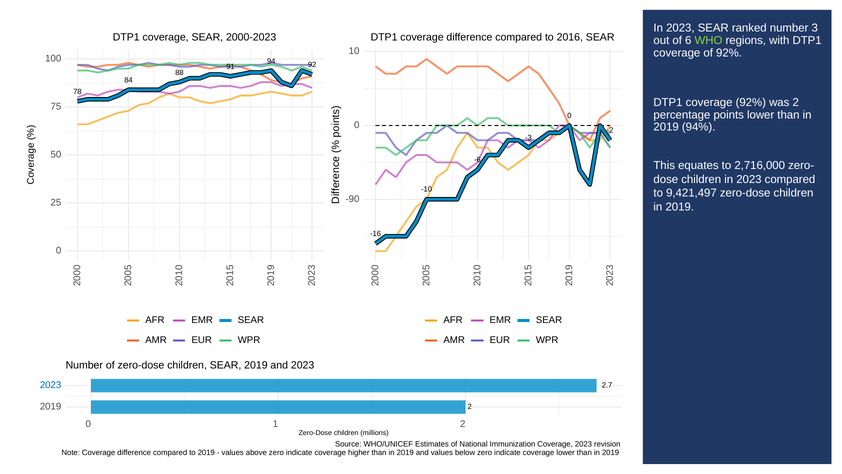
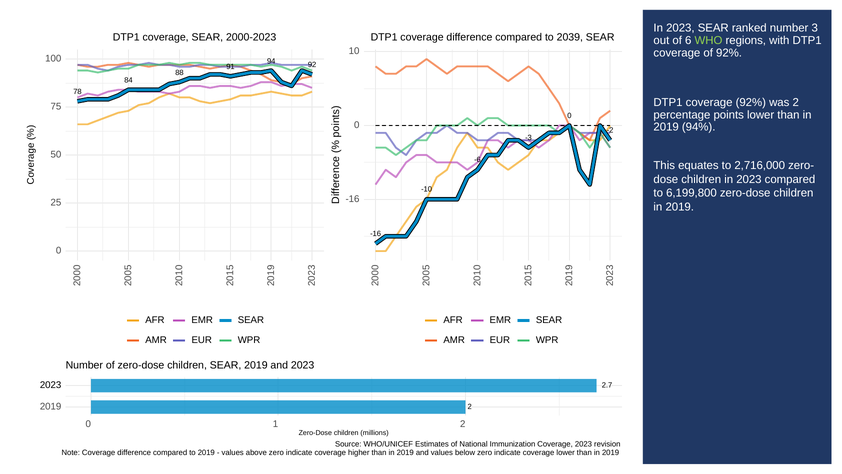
2016: 2016 -> 2039
9,421,497: 9,421,497 -> 6,199,800
-90 at (352, 199): -90 -> -16
2023 at (51, 385) colour: blue -> black
